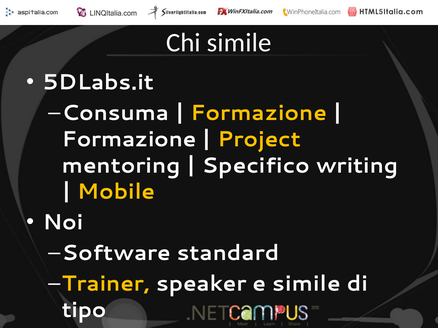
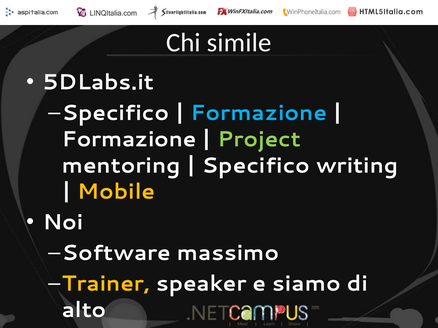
Consuma at (116, 113): Consuma -> Specifico
Formazione at (259, 113) colour: yellow -> light blue
Project colour: yellow -> light green
standard: standard -> massimo
e simile: simile -> siamo
tipo: tipo -> alto
